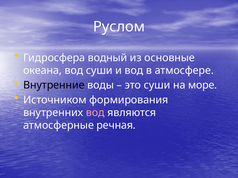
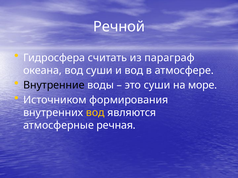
Руслом: Руслом -> Речной
водный: водный -> считать
основные: основные -> параграф
вод at (95, 113) colour: pink -> yellow
